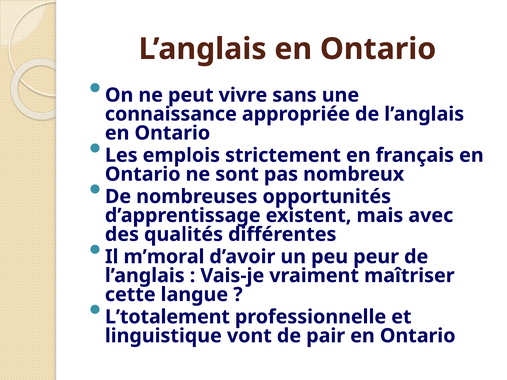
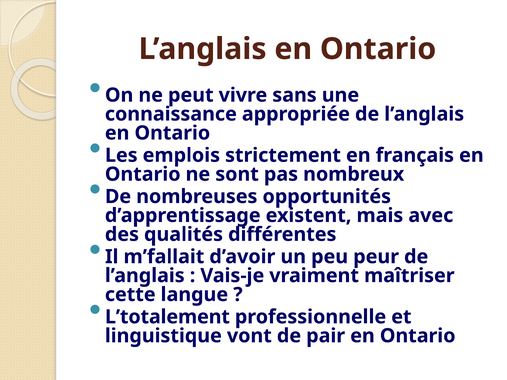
m’moral: m’moral -> m’fallait
